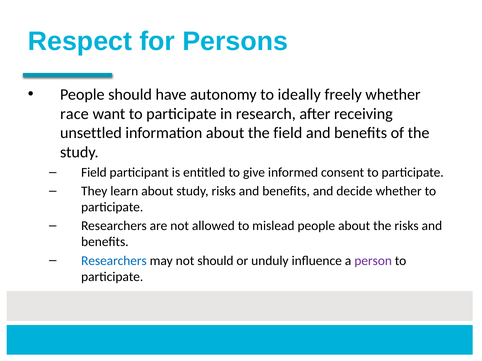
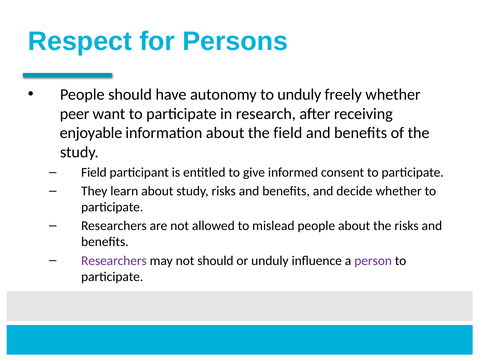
to ideally: ideally -> unduly
race: race -> peer
unsettled: unsettled -> enjoyable
Researchers at (114, 261) colour: blue -> purple
